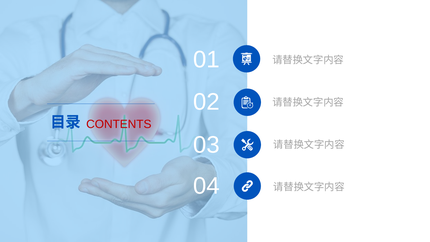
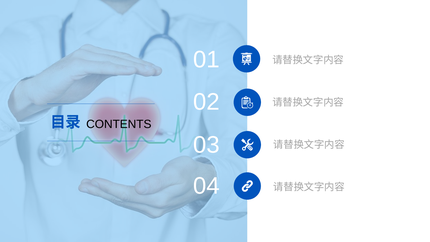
CONTENTS colour: red -> black
